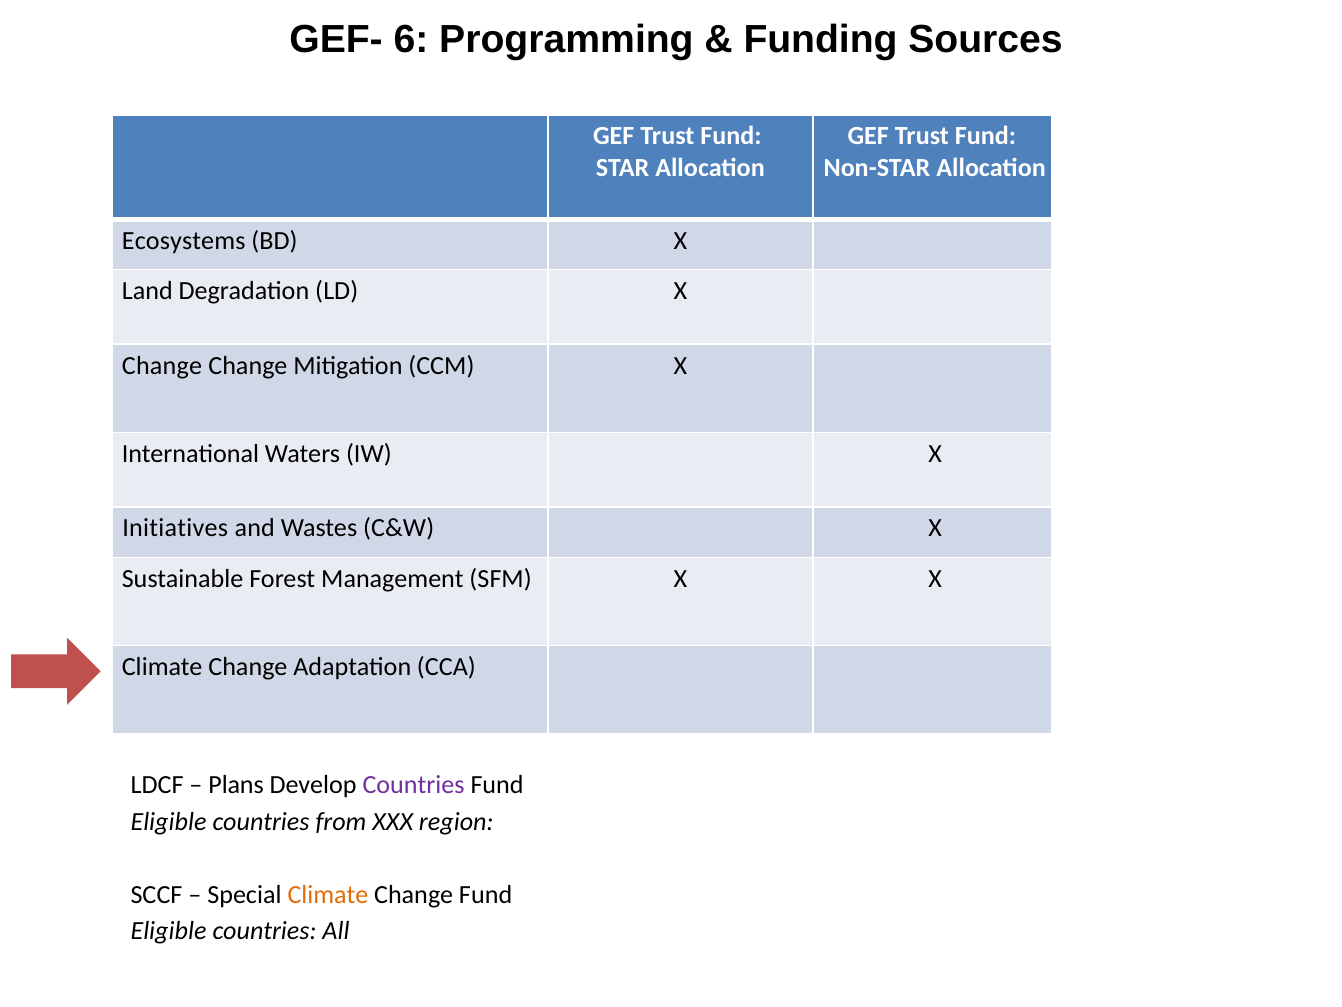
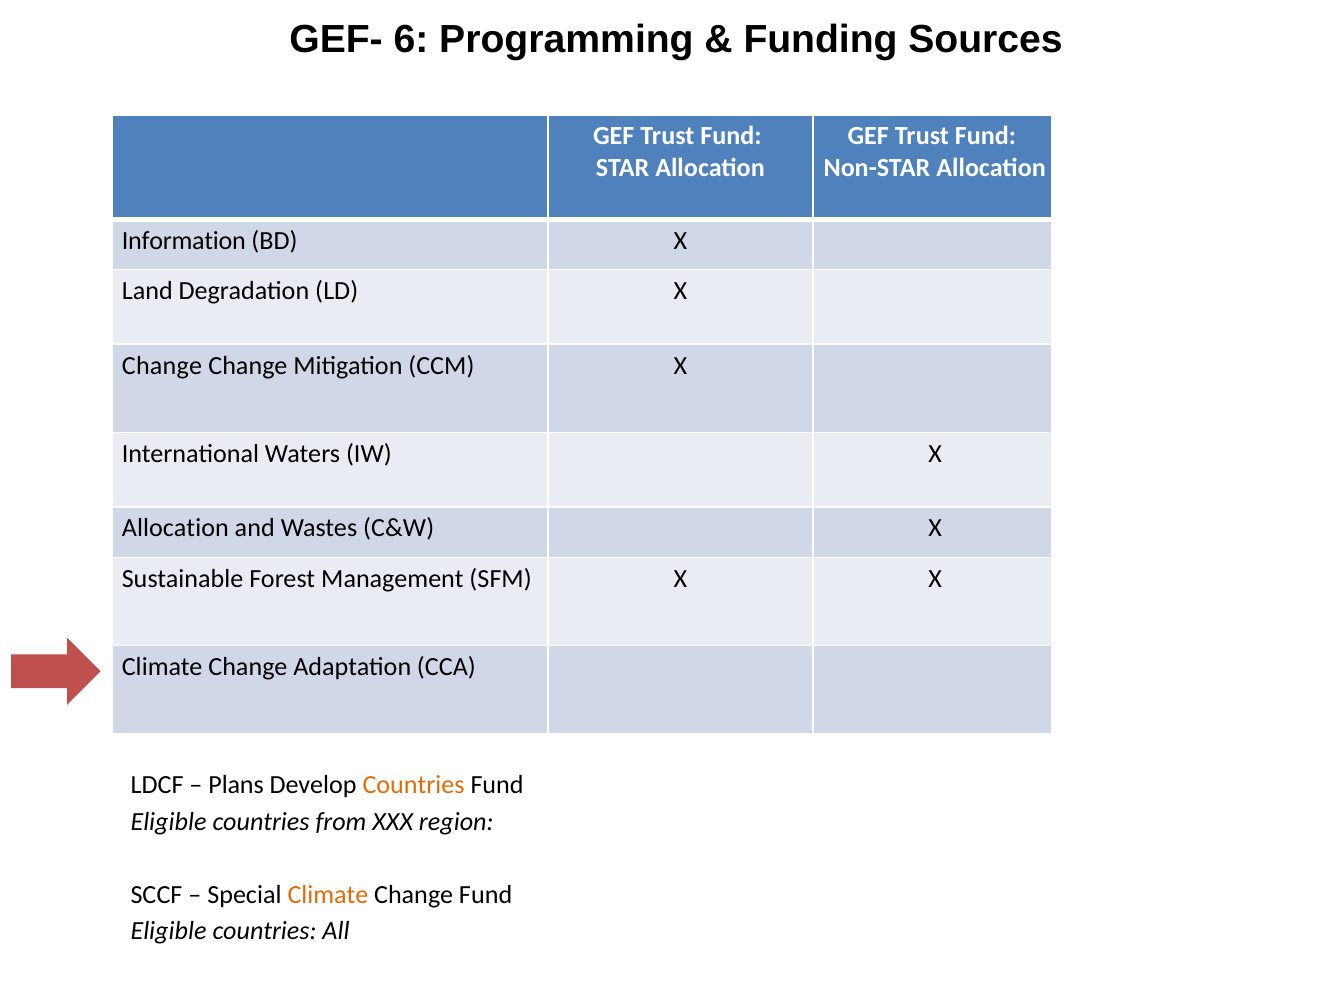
Ecosystems: Ecosystems -> Information
Initiatives at (175, 528): Initiatives -> Allocation
Countries at (414, 785) colour: purple -> orange
